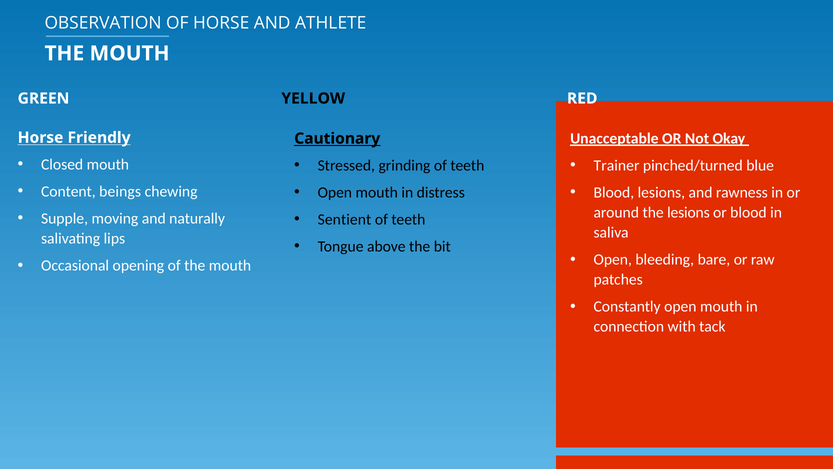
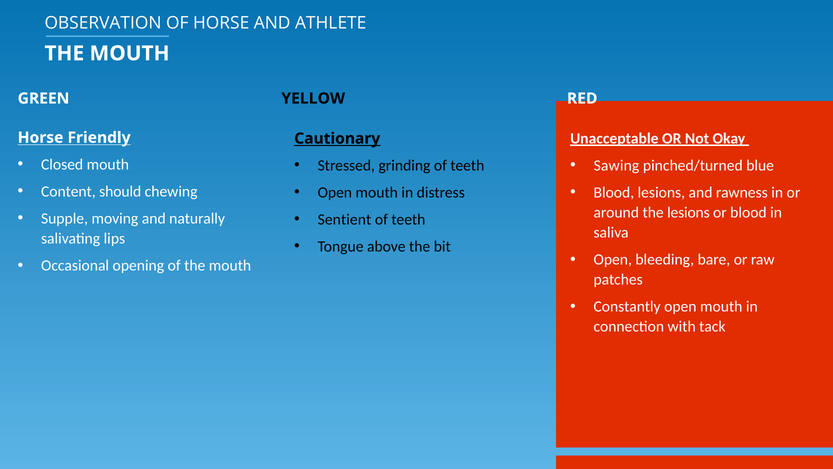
Trainer: Trainer -> Sawing
beings: beings -> should
